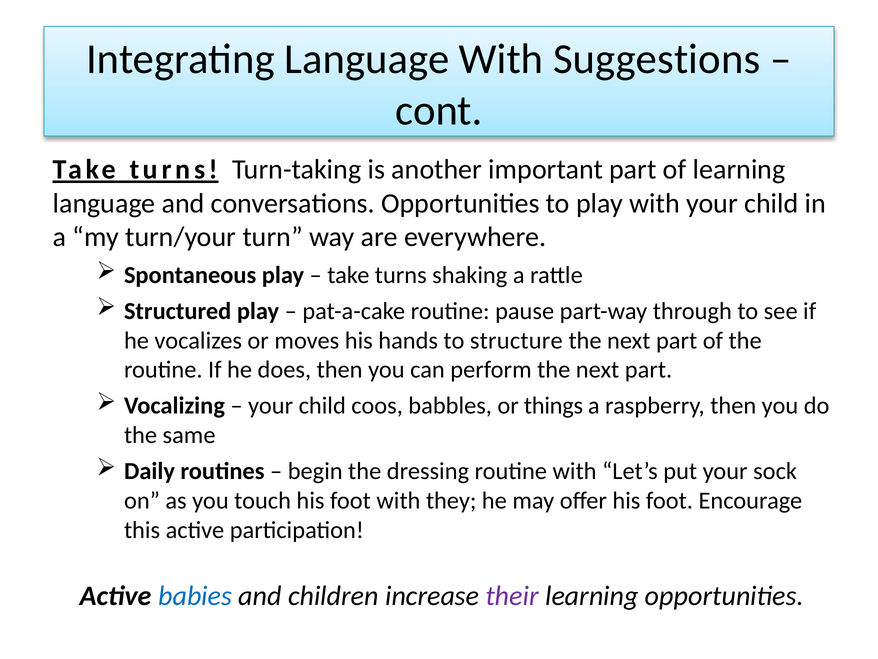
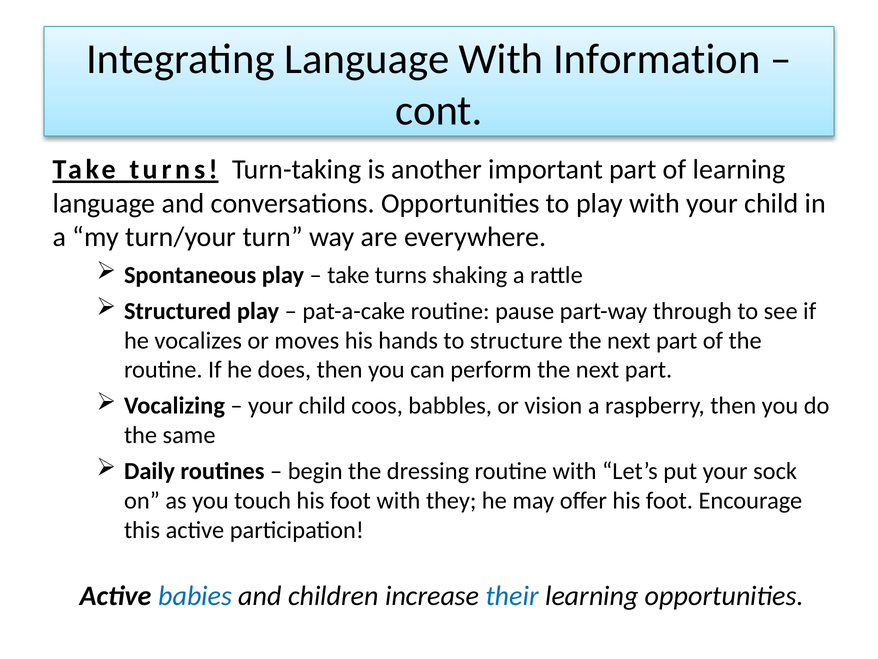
Suggestions: Suggestions -> Information
things: things -> vision
their colour: purple -> blue
